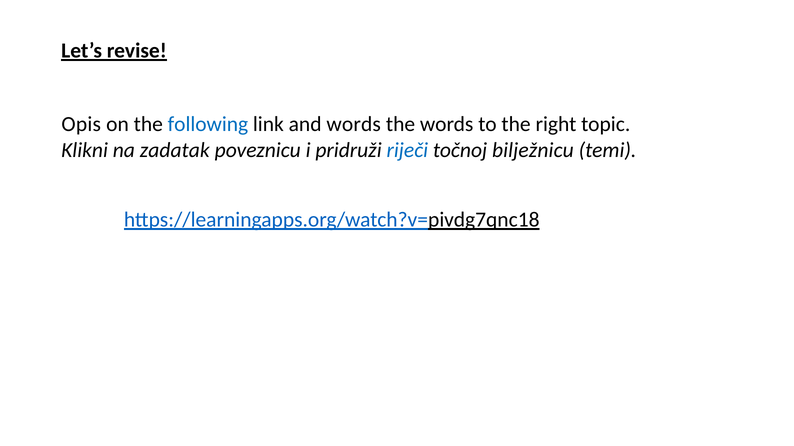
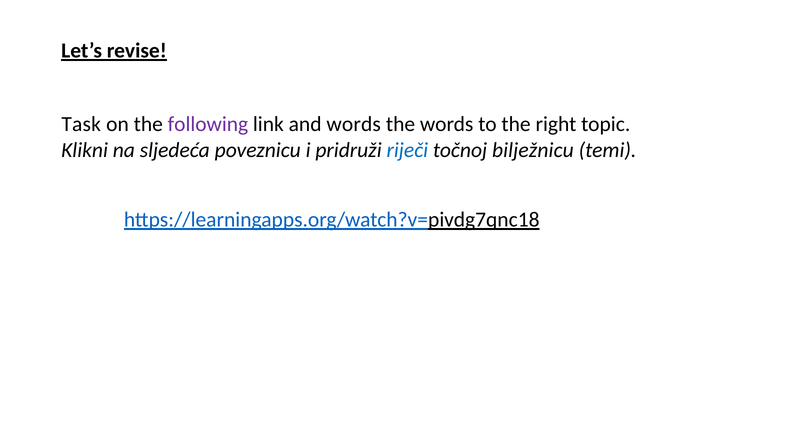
Opis: Opis -> Task
following colour: blue -> purple
zadatak: zadatak -> sljedeća
